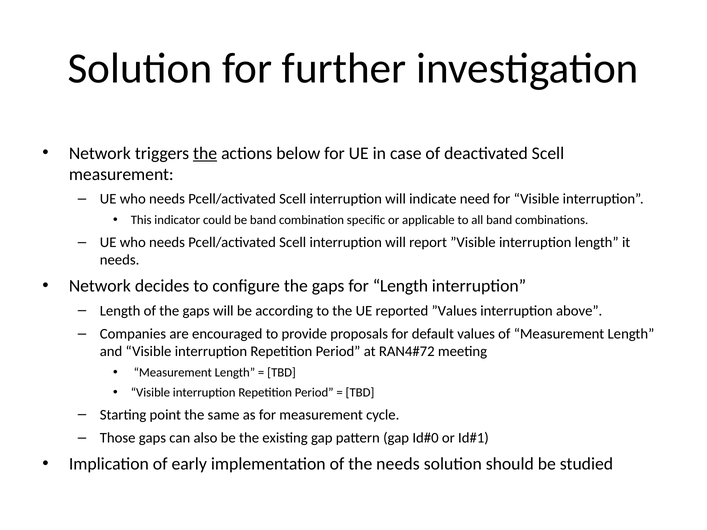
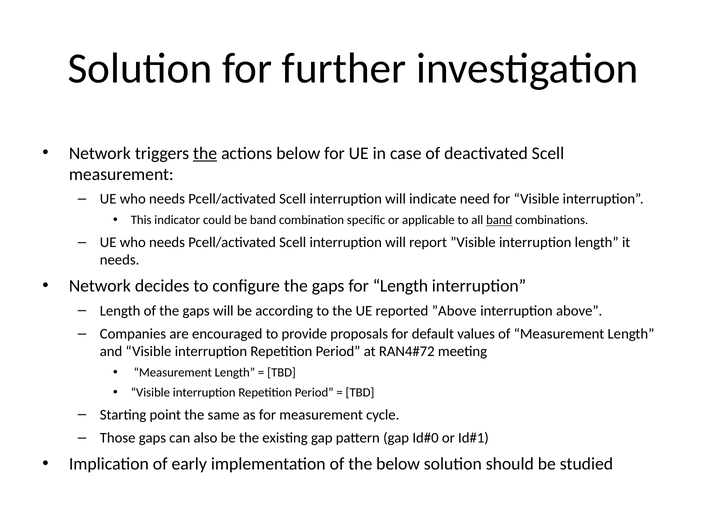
band at (499, 220) underline: none -> present
”Values: ”Values -> ”Above
the needs: needs -> below
